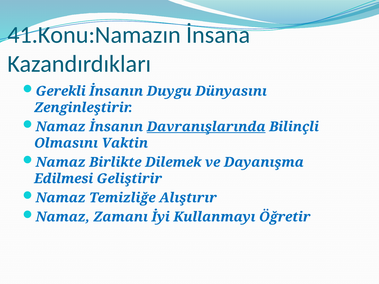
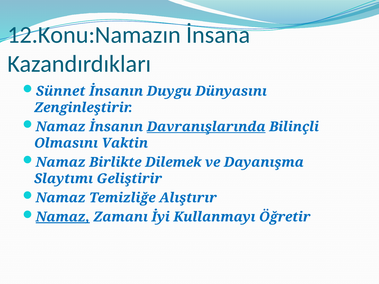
41.Konu:Namazın: 41.Konu:Namazın -> 12.Konu:Namazın
Gerekli: Gerekli -> Sünnet
Edilmesi: Edilmesi -> Slaytımı
Namaz at (63, 217) underline: none -> present
